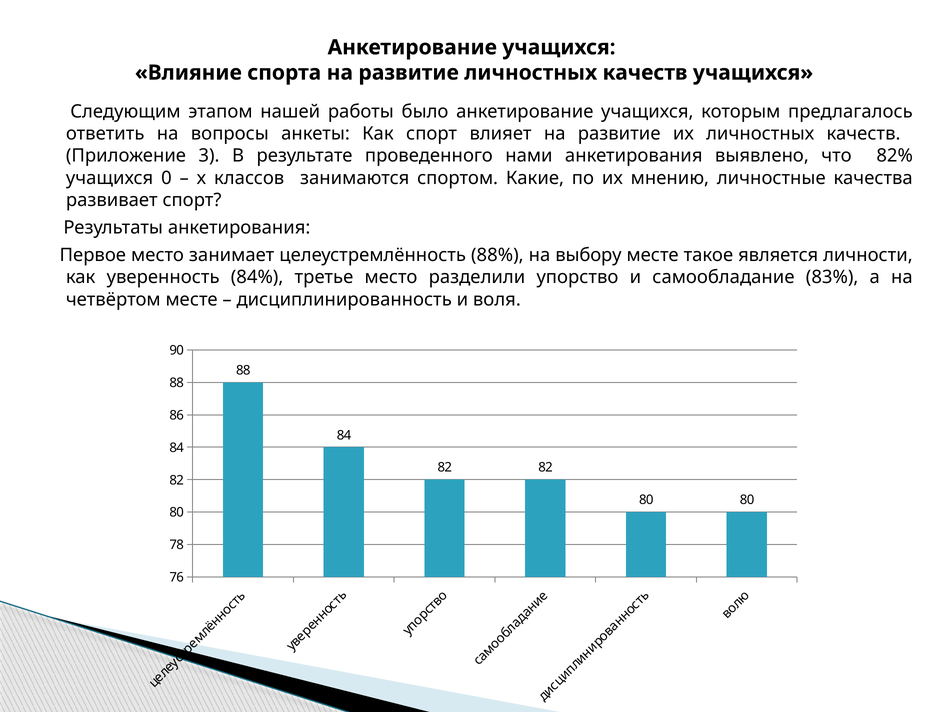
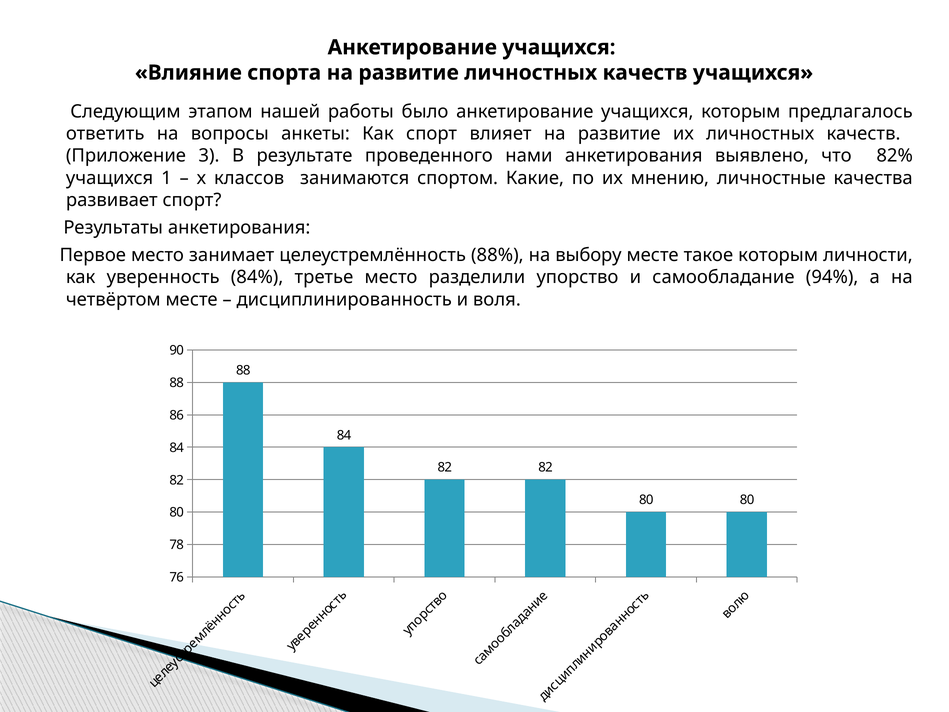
0: 0 -> 1
такое является: является -> которым
83%: 83% -> 94%
